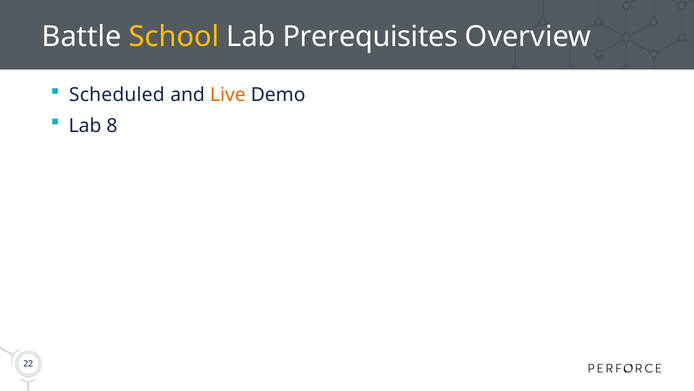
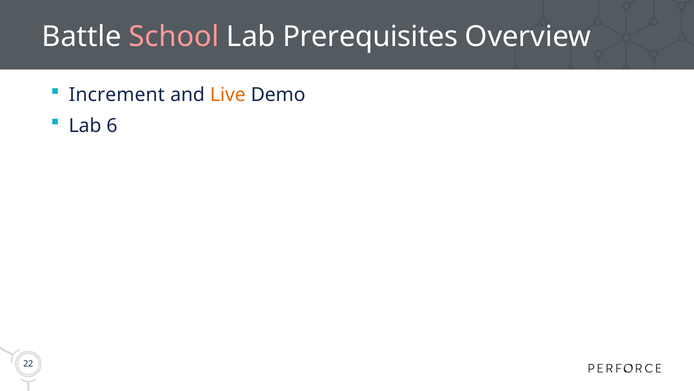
School colour: yellow -> pink
Scheduled: Scheduled -> Increment
8: 8 -> 6
